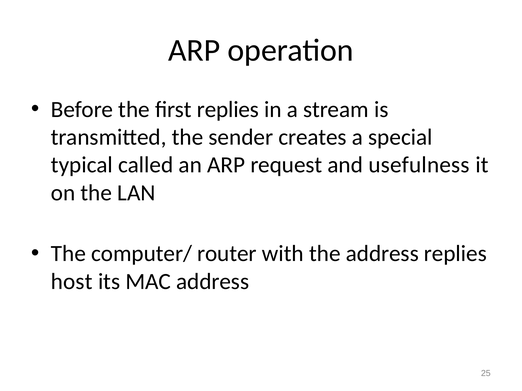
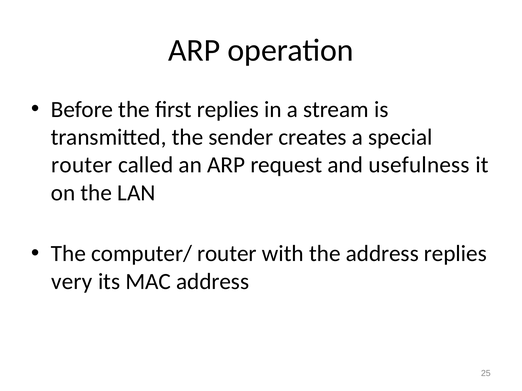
typical at (82, 165): typical -> router
host: host -> very
